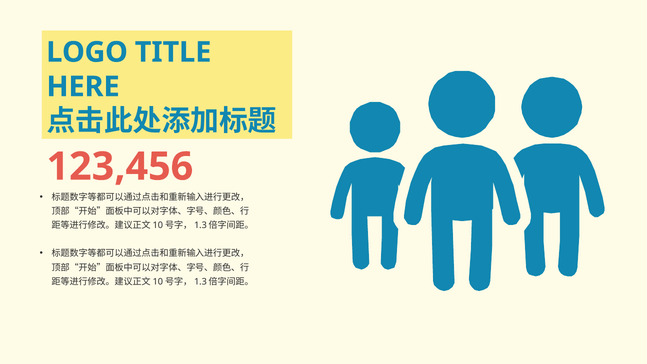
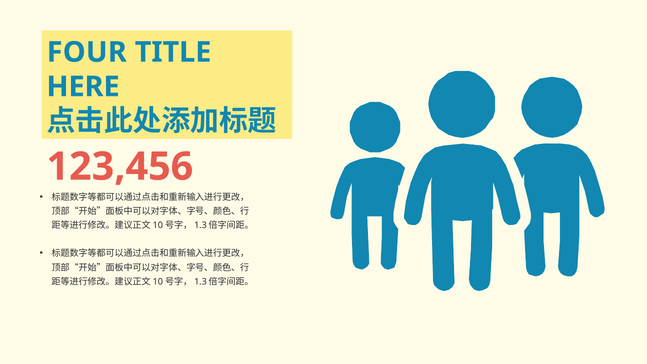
LOGO: LOGO -> FOUR
